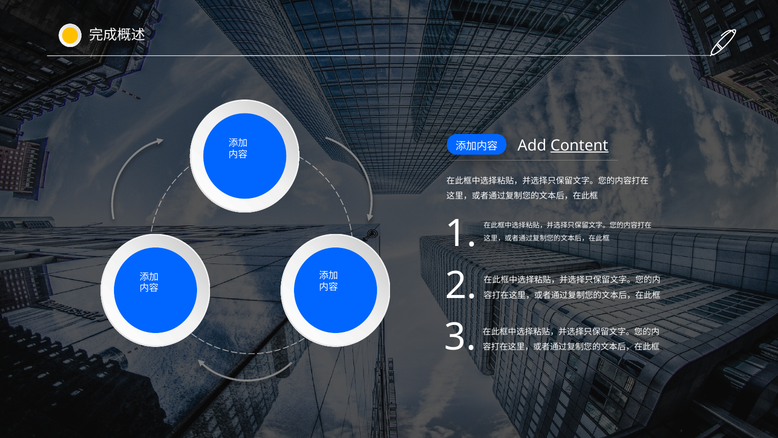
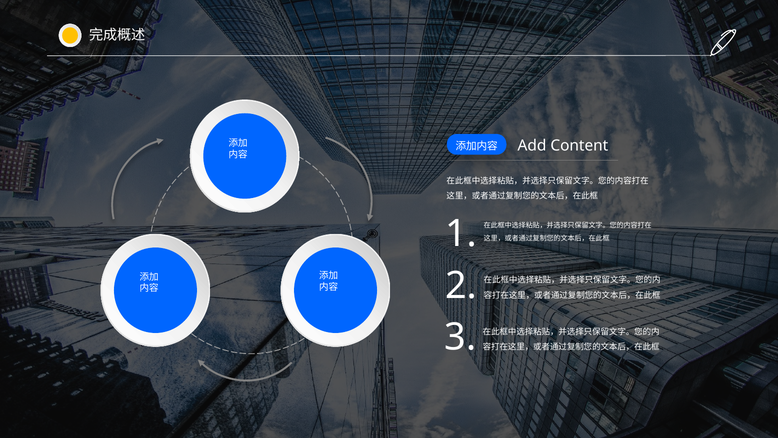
Content underline: present -> none
